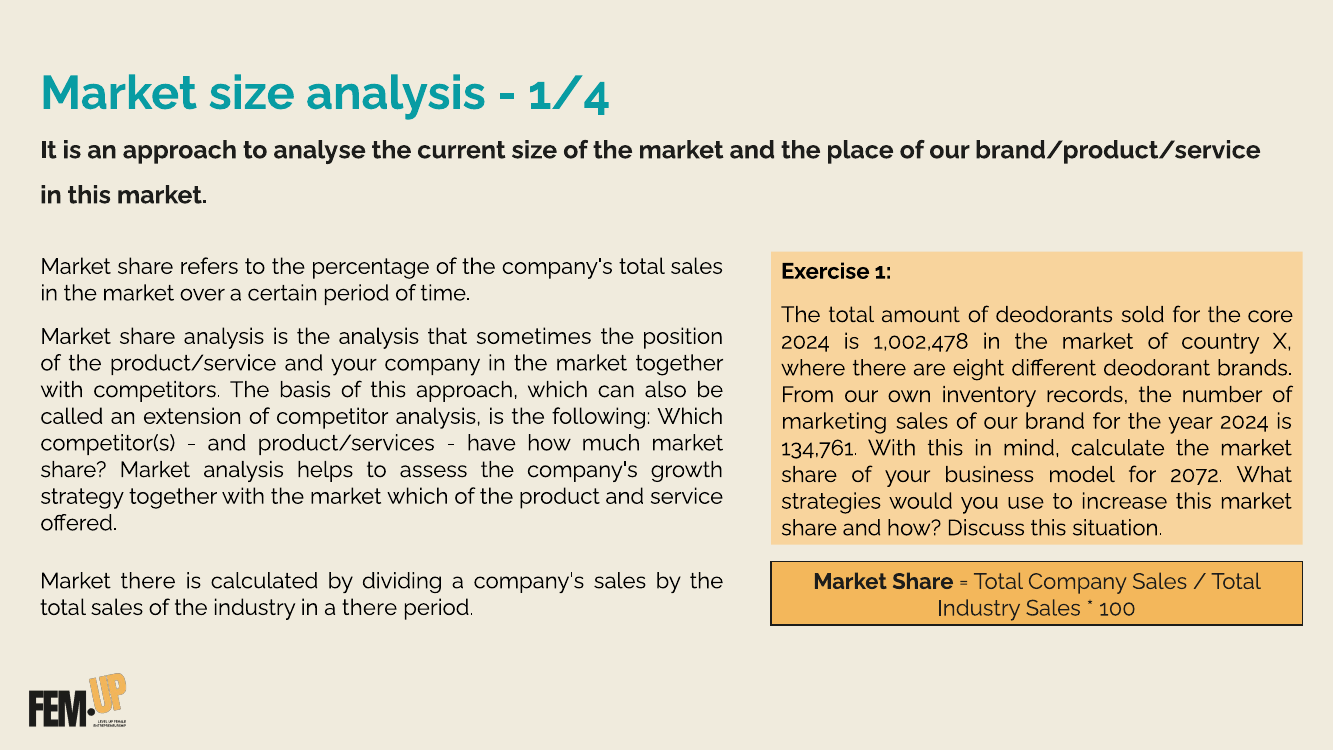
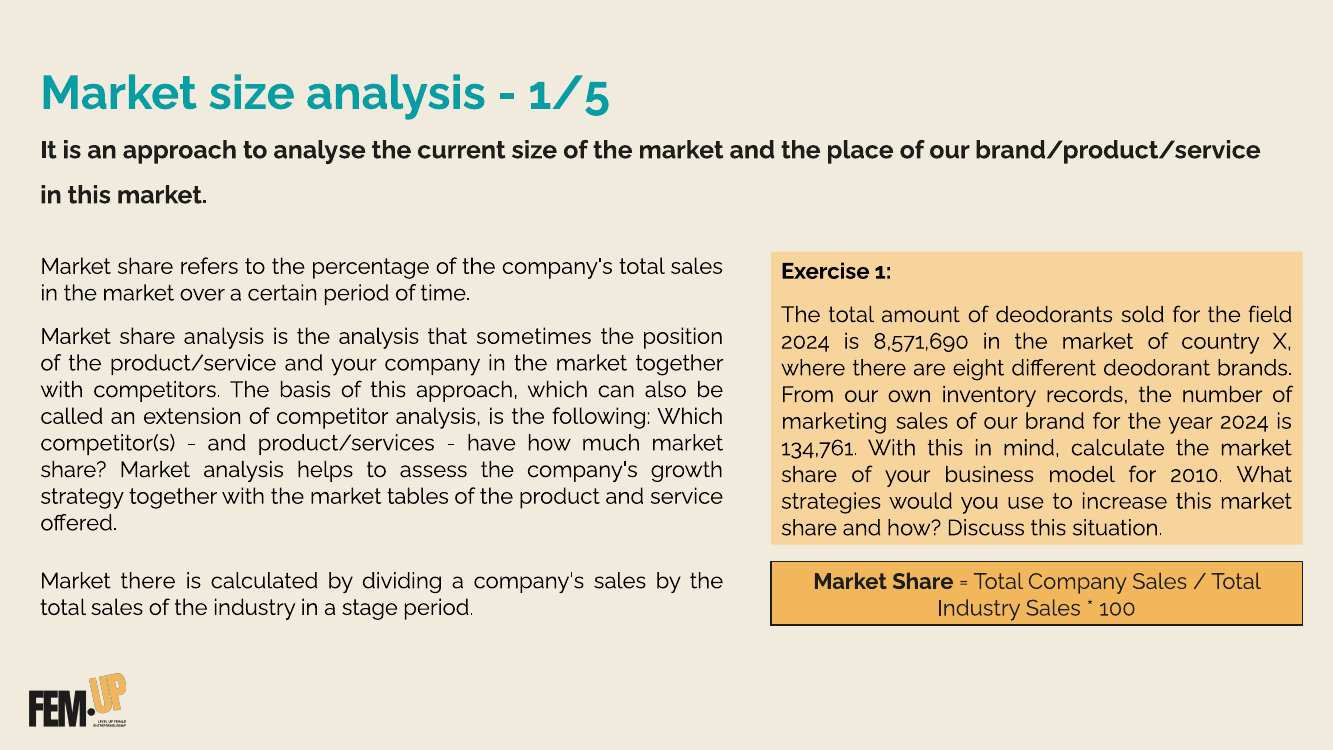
1/4: 1/4 -> 1/5
core: core -> field
1,002,478: 1,002,478 -> 8,571,690
2072: 2072 -> 2010
market which: which -> tables
a there: there -> stage
